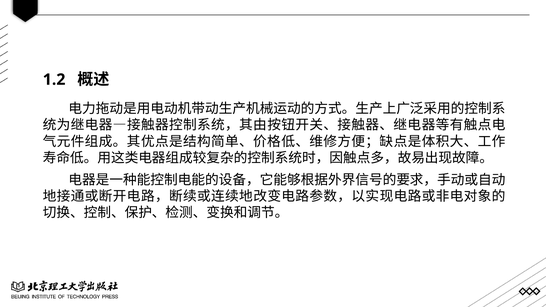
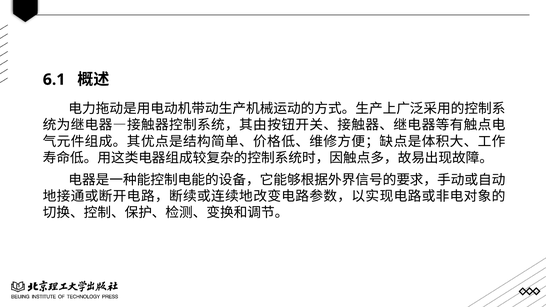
1.2: 1.2 -> 6.1
